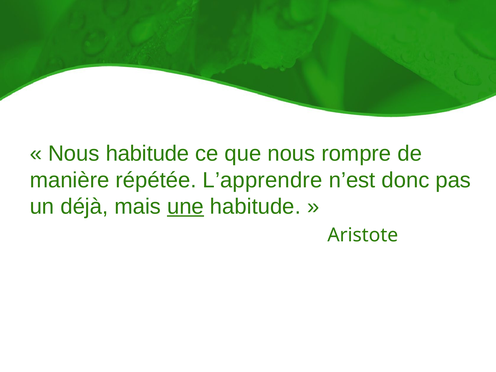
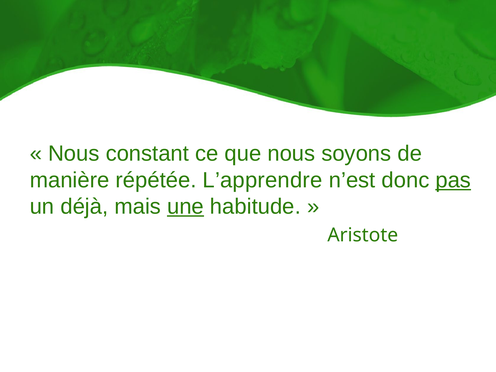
Nous habitude: habitude -> constant
rompre: rompre -> soyons
pas underline: none -> present
